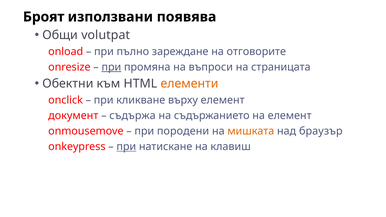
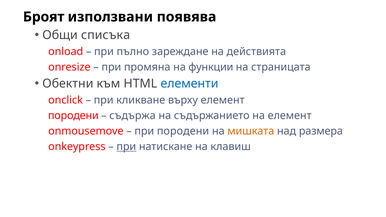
volutpat: volutpat -> списъка
отговорите: отговорите -> действията
при at (111, 67) underline: present -> none
въпроси: въпроси -> функции
елементи colour: orange -> blue
документ at (73, 116): документ -> породени
браузър: браузър -> размера
